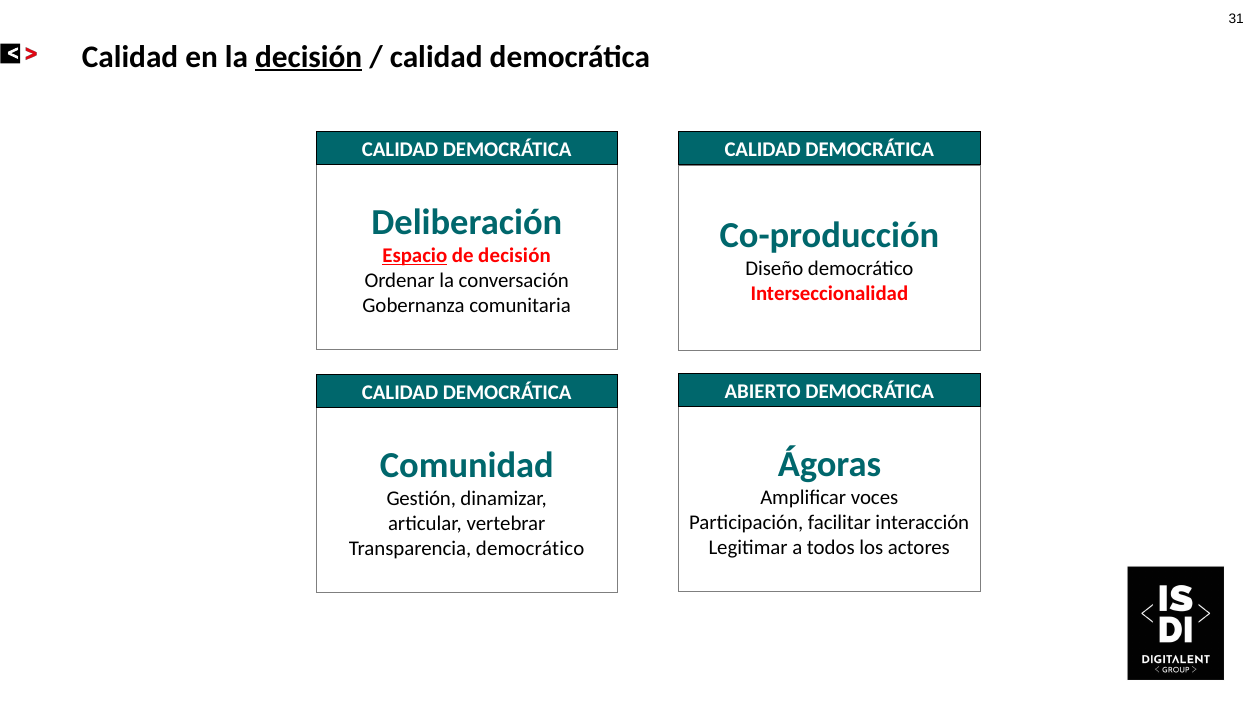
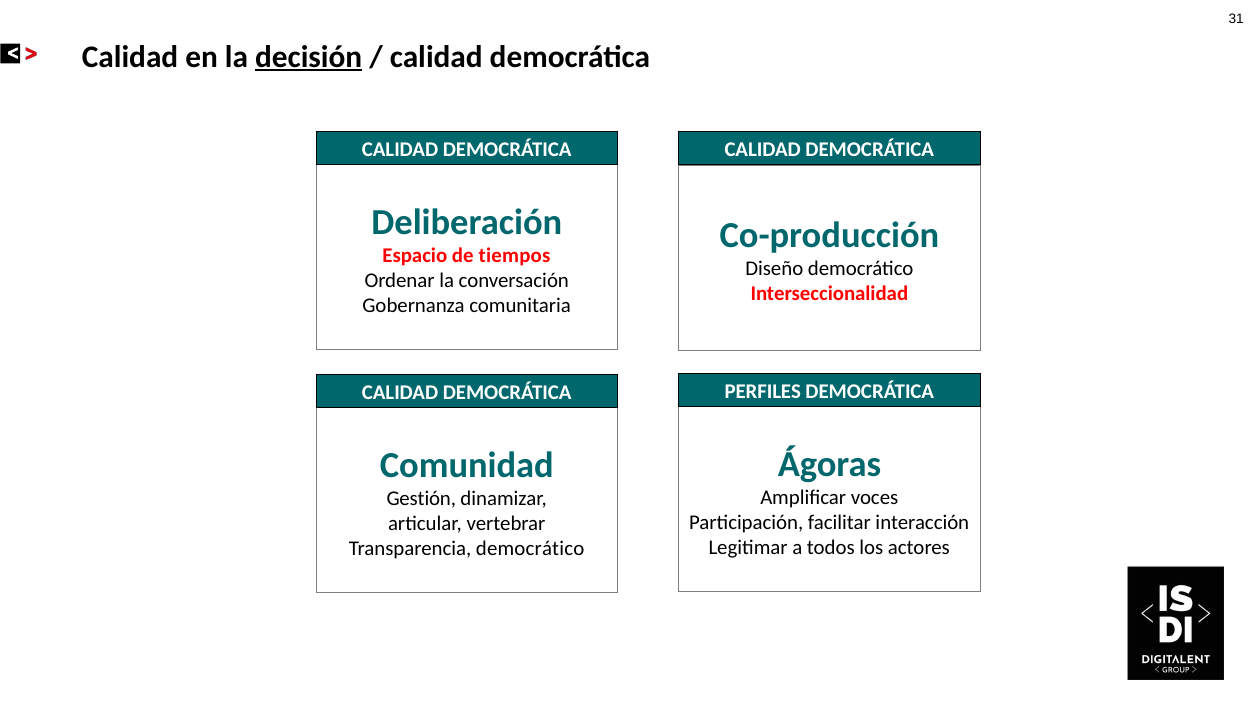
Espacio underline: present -> none
de decisión: decisión -> tiempos
ABIERTO: ABIERTO -> PERFILES
